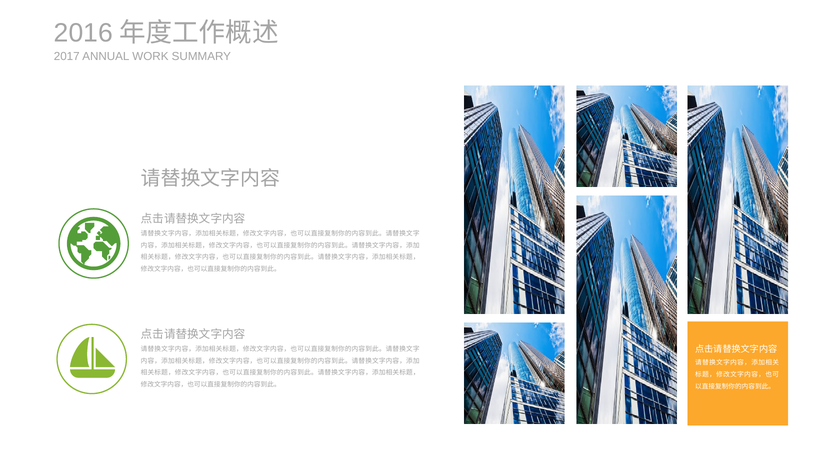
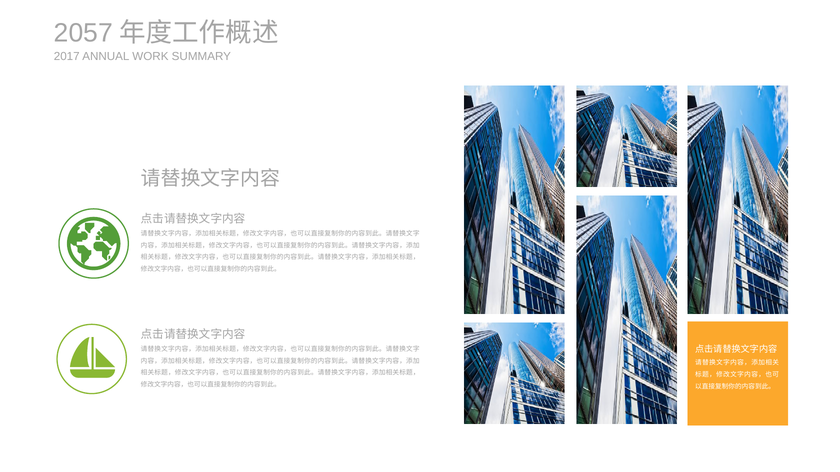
2016: 2016 -> 2057
